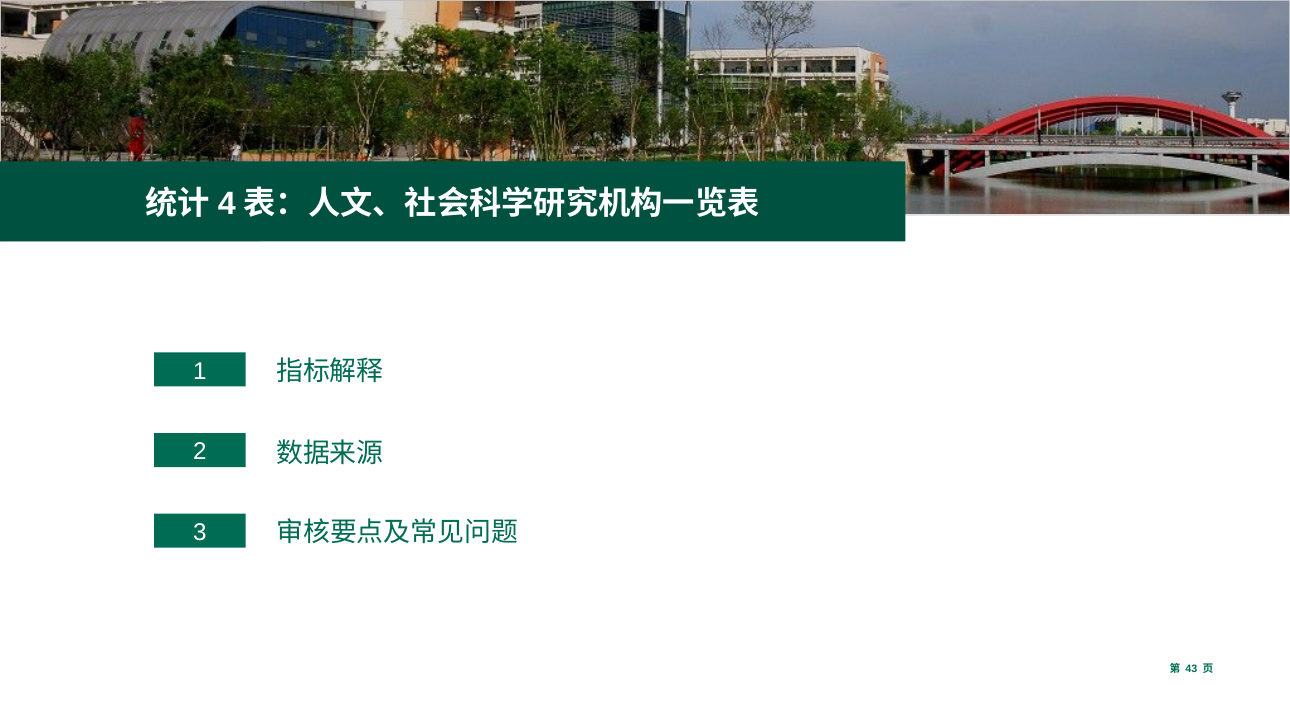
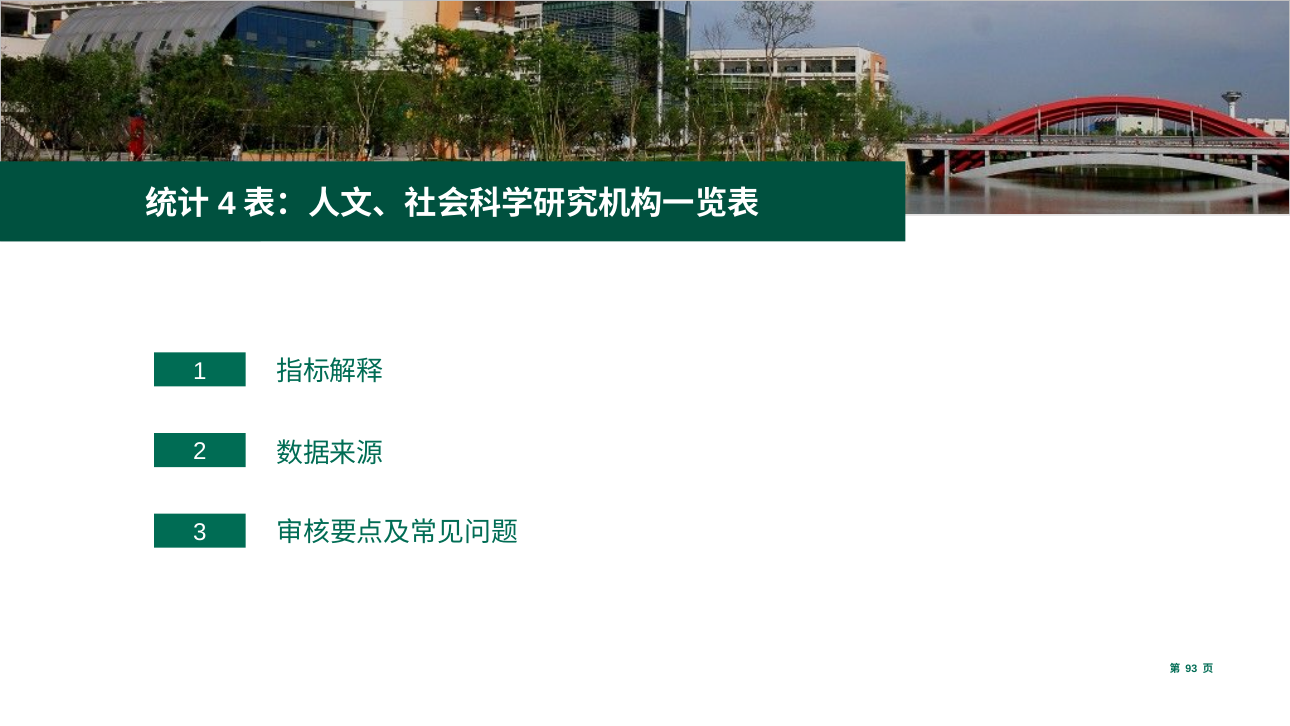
43: 43 -> 93
